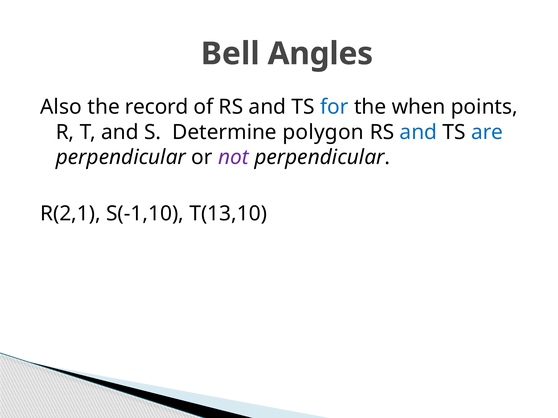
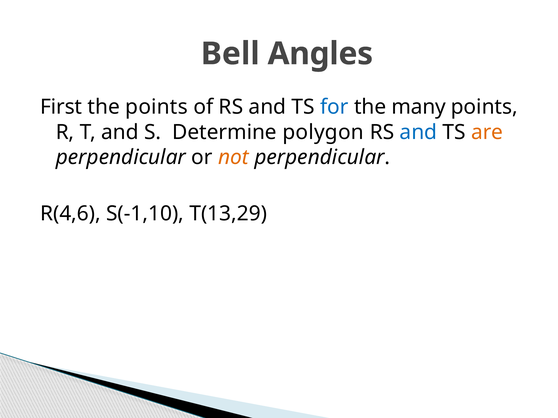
Also: Also -> First
the record: record -> points
when: when -> many
are colour: blue -> orange
not colour: purple -> orange
R(2,1: R(2,1 -> R(4,6
T(13,10: T(13,10 -> T(13,29
